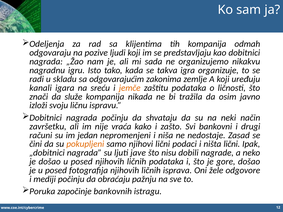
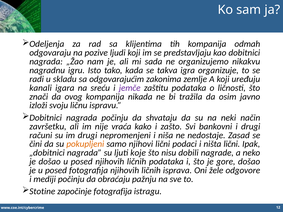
jemče colour: orange -> purple
služe: služe -> ovog
im jedan: jedan -> drugi
jave: jave -> koje
Poruka: Poruka -> Stotine
započinje bankovnih: bankovnih -> fotografija
